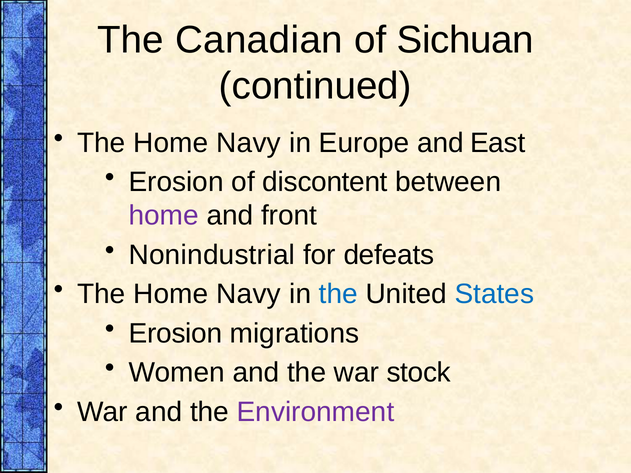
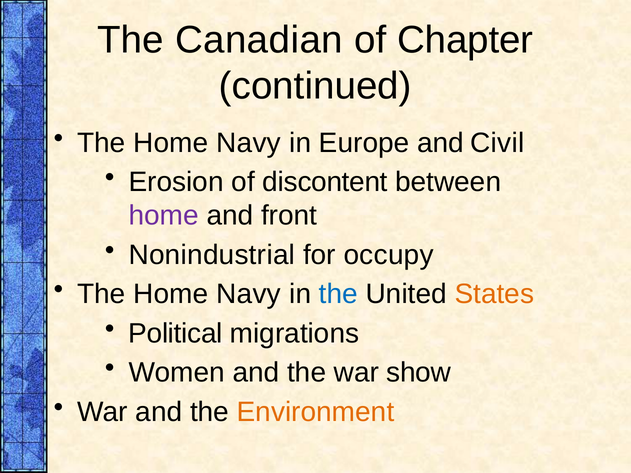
Sichuan: Sichuan -> Chapter
East: East -> Civil
defeats: defeats -> occupy
States colour: blue -> orange
Erosion at (175, 334): Erosion -> Political
stock: stock -> show
Environment colour: purple -> orange
